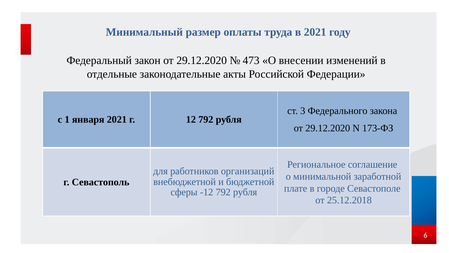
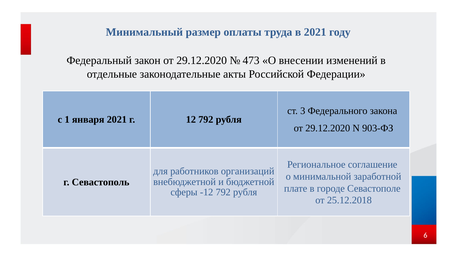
173-ФЗ: 173-ФЗ -> 903-ФЗ
